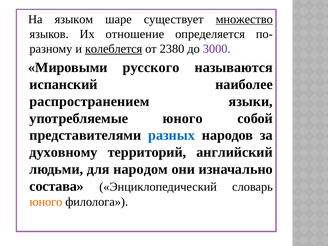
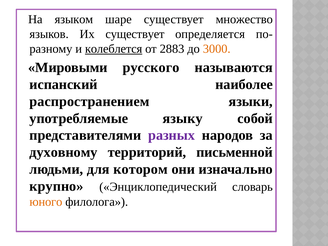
множество underline: present -> none
Их отношение: отношение -> существует
2380: 2380 -> 2883
3000 colour: purple -> orange
употребляемые юного: юного -> языку
разных colour: blue -> purple
английский: английский -> письменной
народом: народом -> котором
состава: состава -> крупно
